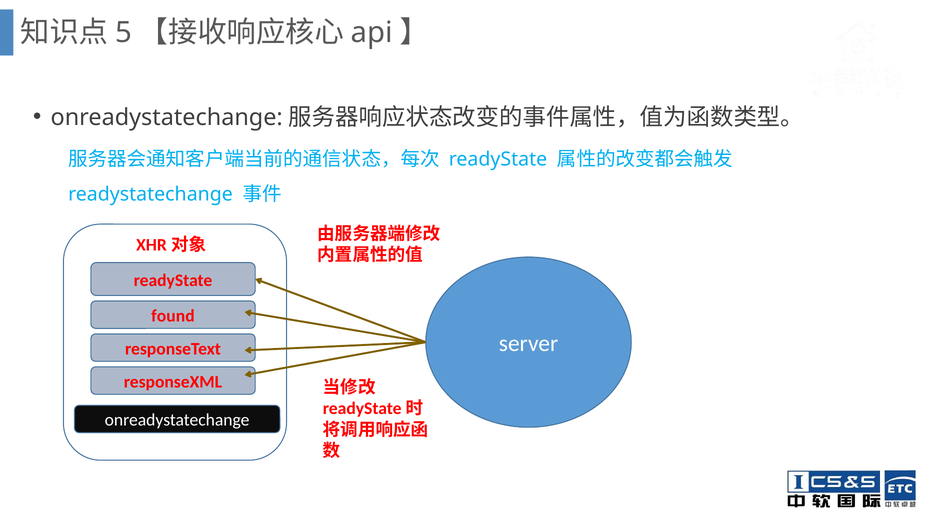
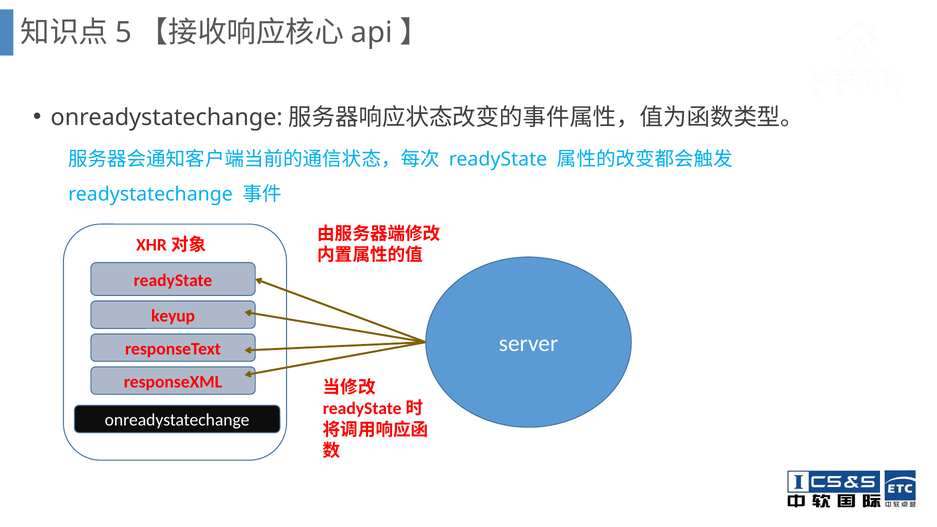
found: found -> keyup
